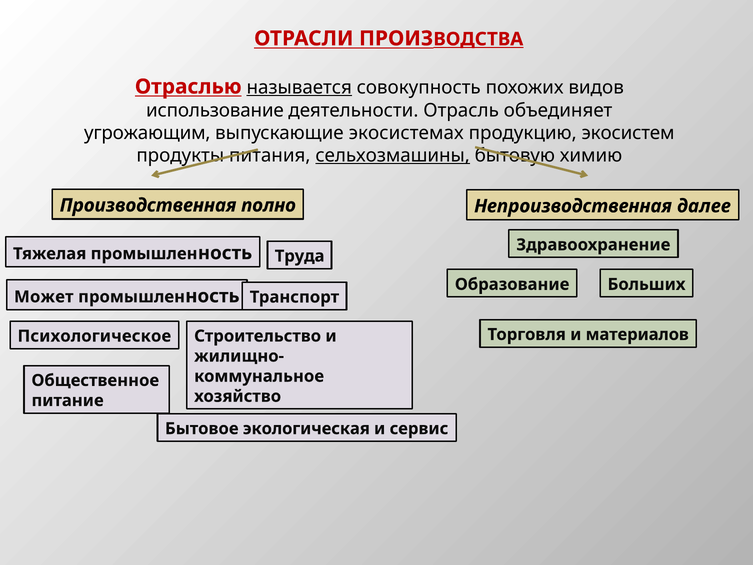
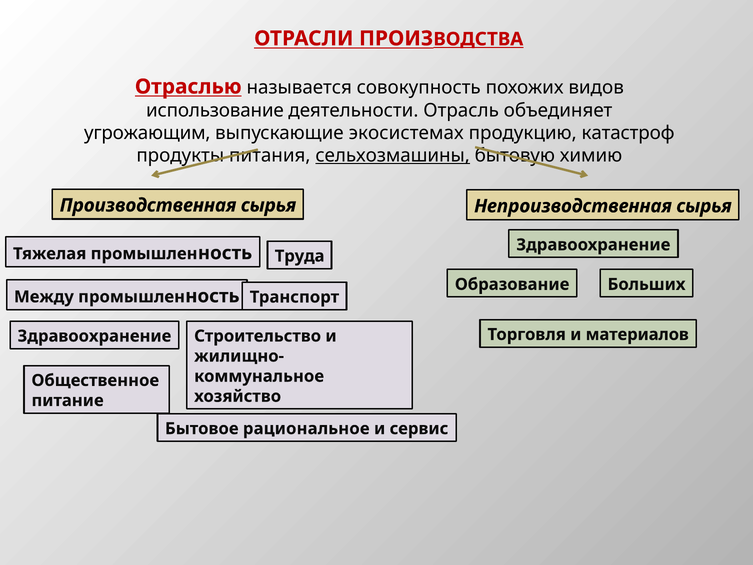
называется underline: present -> none
экосистем: экосистем -> катастроф
Производственная полно: полно -> сырья
Непроизводственная далее: далее -> сырья
Может: Может -> Между
Психологическое at (94, 336): Психологическое -> Здравоохранение
экологическая: экологическая -> рациональное
